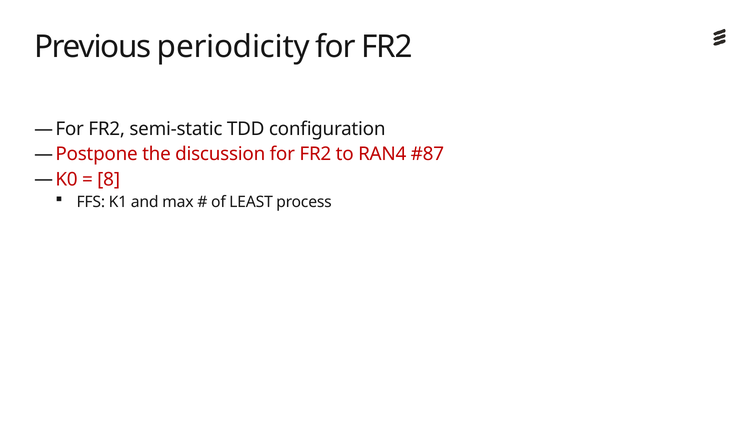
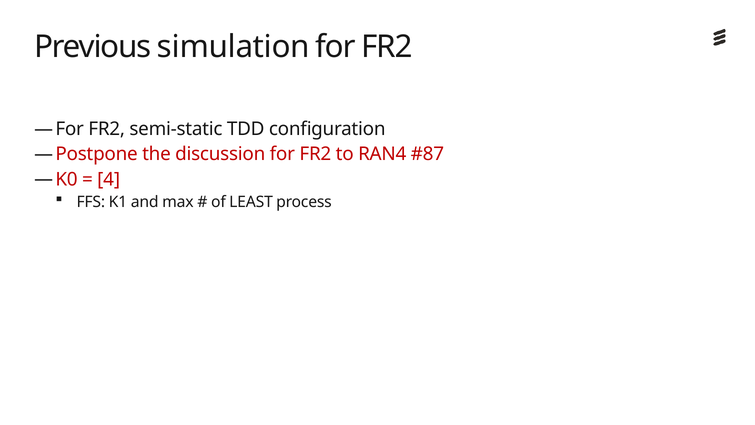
periodicity: periodicity -> simulation
8: 8 -> 4
